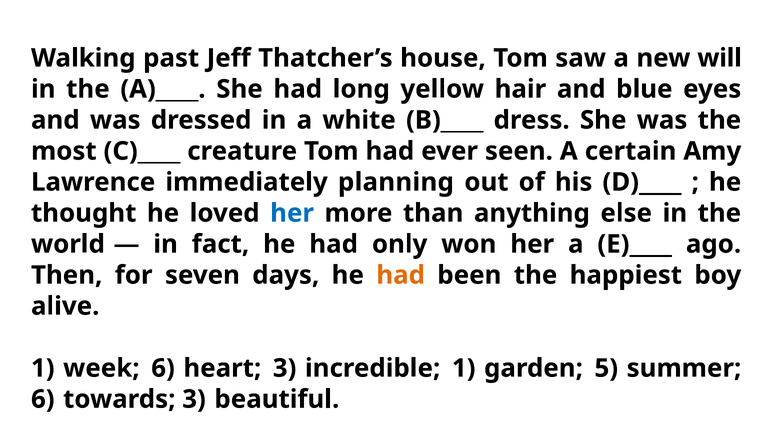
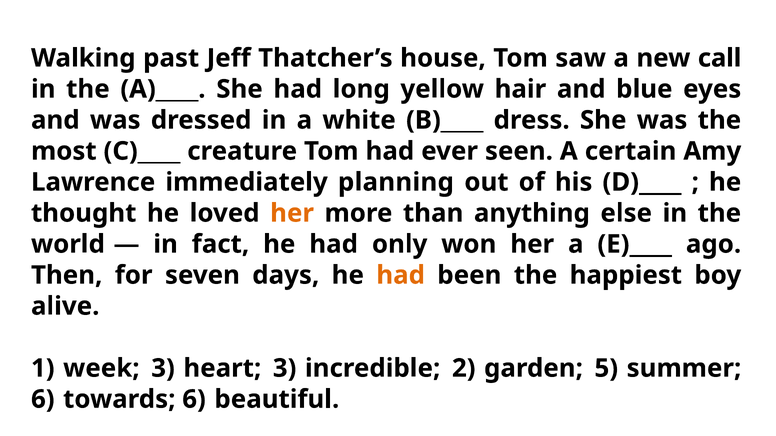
will: will -> call
her at (292, 213) colour: blue -> orange
week 6: 6 -> 3
incredible 1: 1 -> 2
towards 3: 3 -> 6
